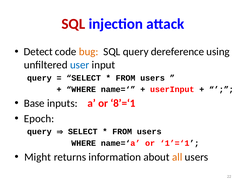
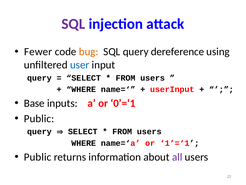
SQL at (73, 24) colour: red -> purple
Detect: Detect -> Fewer
8’=‘1: 8’=‘1 -> 0’=‘1
Epoch at (39, 118): Epoch -> Public
Might at (38, 157): Might -> Public
all colour: orange -> purple
